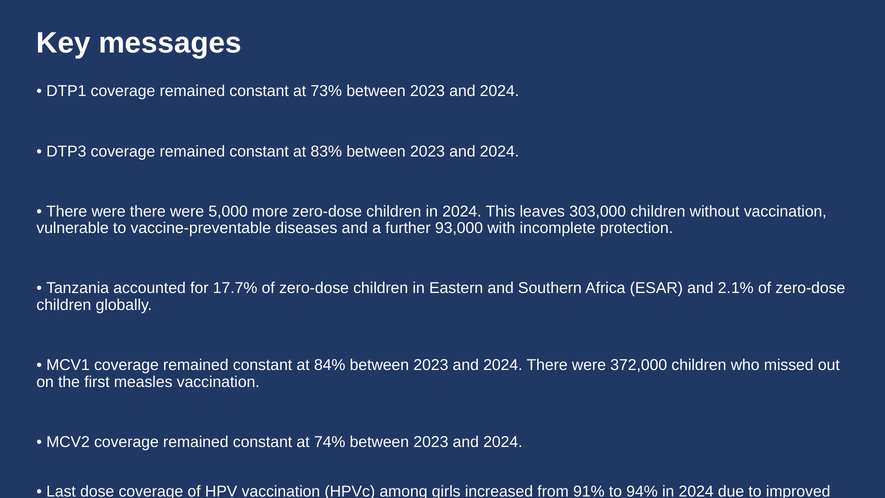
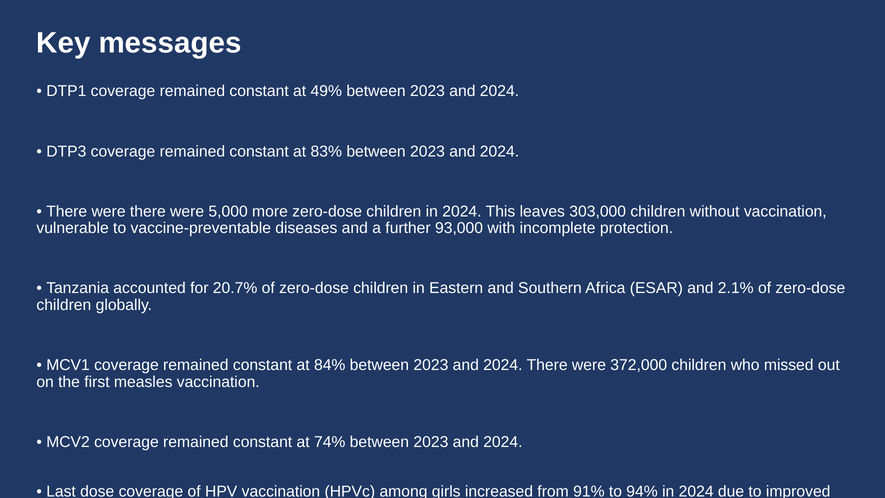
73%: 73% -> 49%
17.7%: 17.7% -> 20.7%
